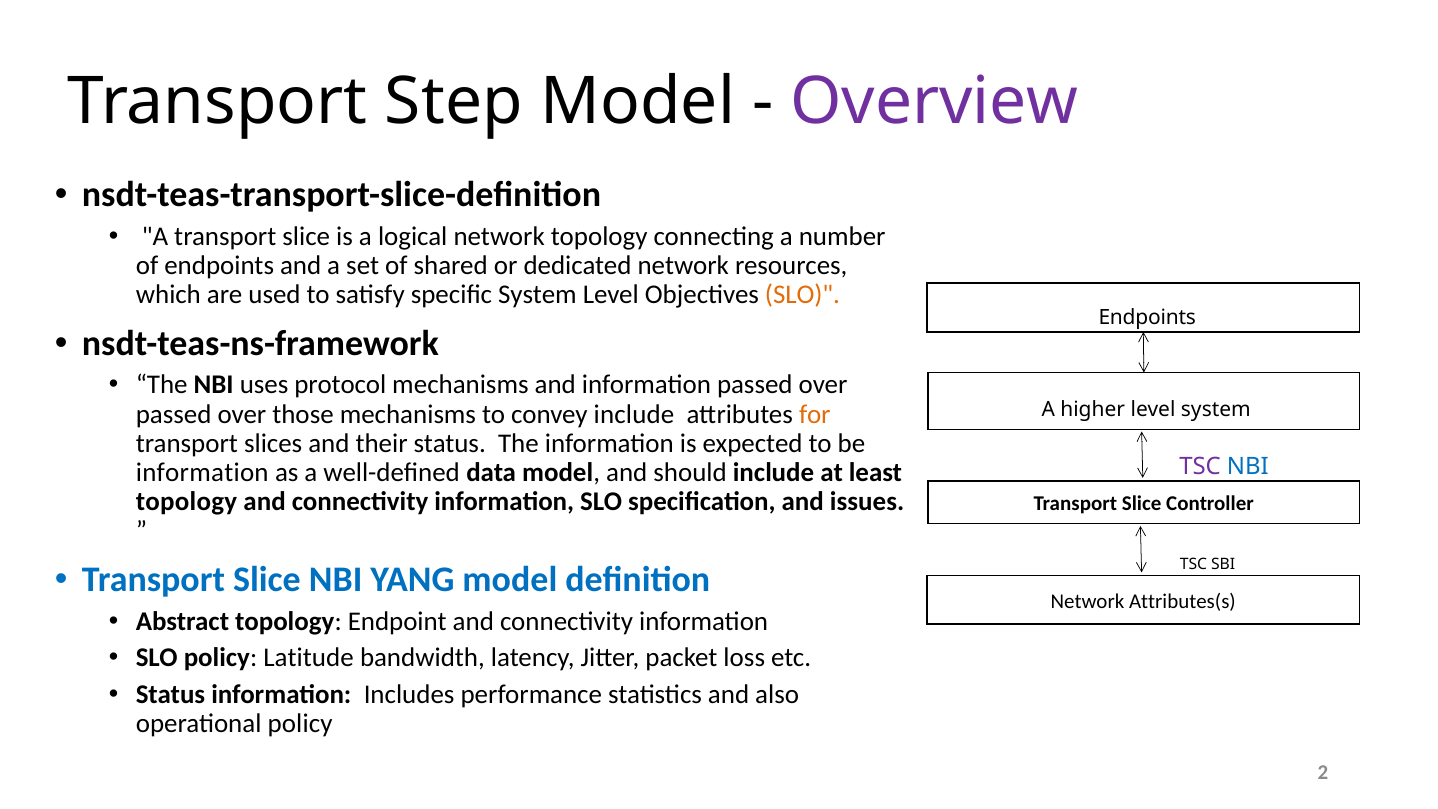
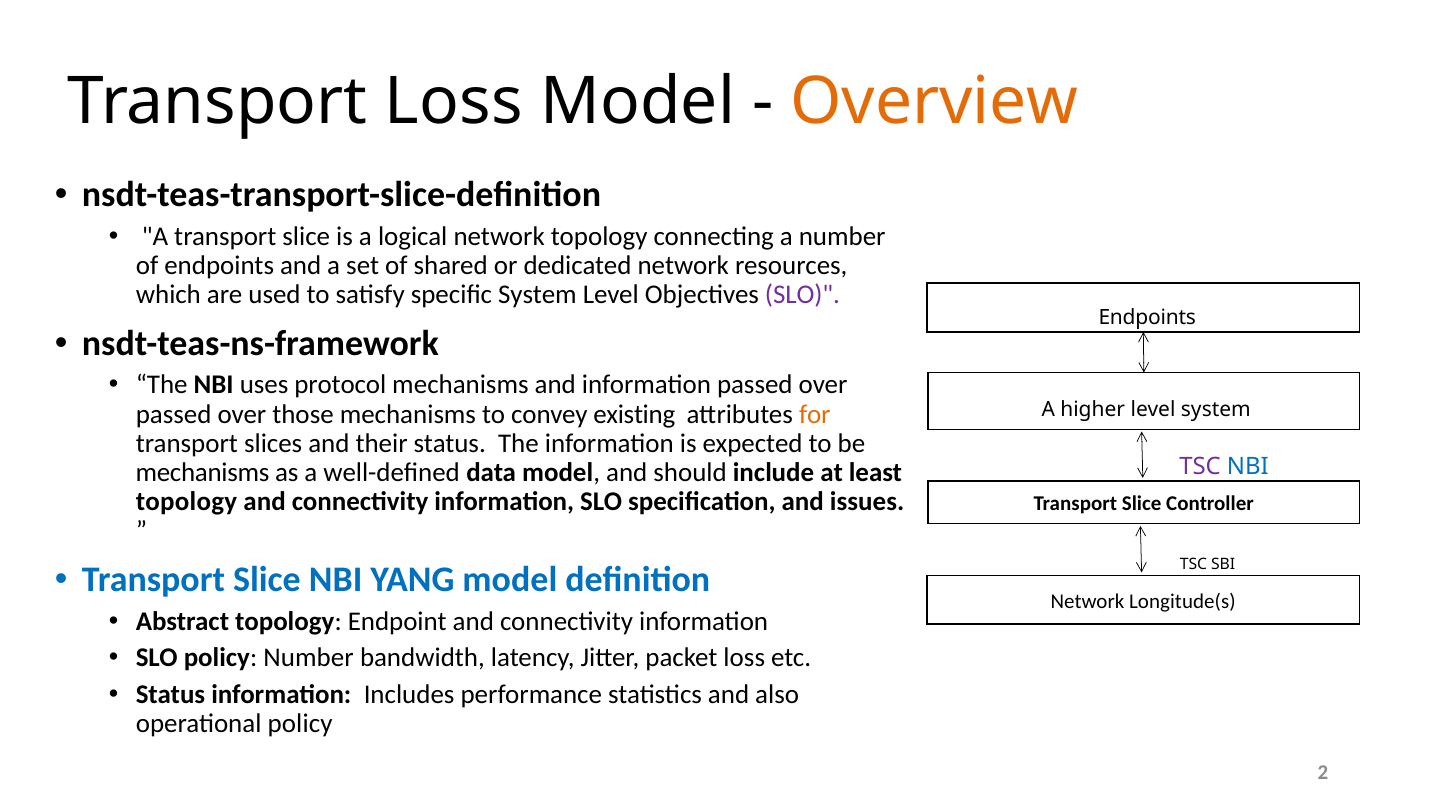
Transport Step: Step -> Loss
Overview colour: purple -> orange
SLO at (802, 295) colour: orange -> purple
convey include: include -> existing
information at (202, 472): information -> mechanisms
Attributes(s: Attributes(s -> Longitude(s
policy Latitude: Latitude -> Number
